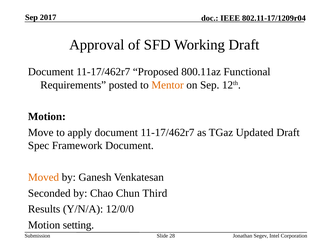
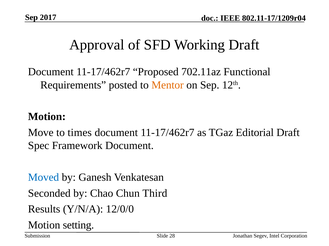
800.11az: 800.11az -> 702.11az
apply: apply -> times
Updated: Updated -> Editorial
Moved colour: orange -> blue
